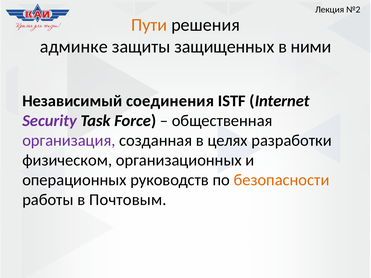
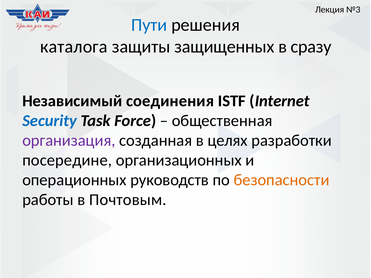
№2: №2 -> №3
Пути colour: orange -> blue
админке: админке -> каталога
ними: ними -> сразу
Security colour: purple -> blue
физическом: физическом -> посередине
